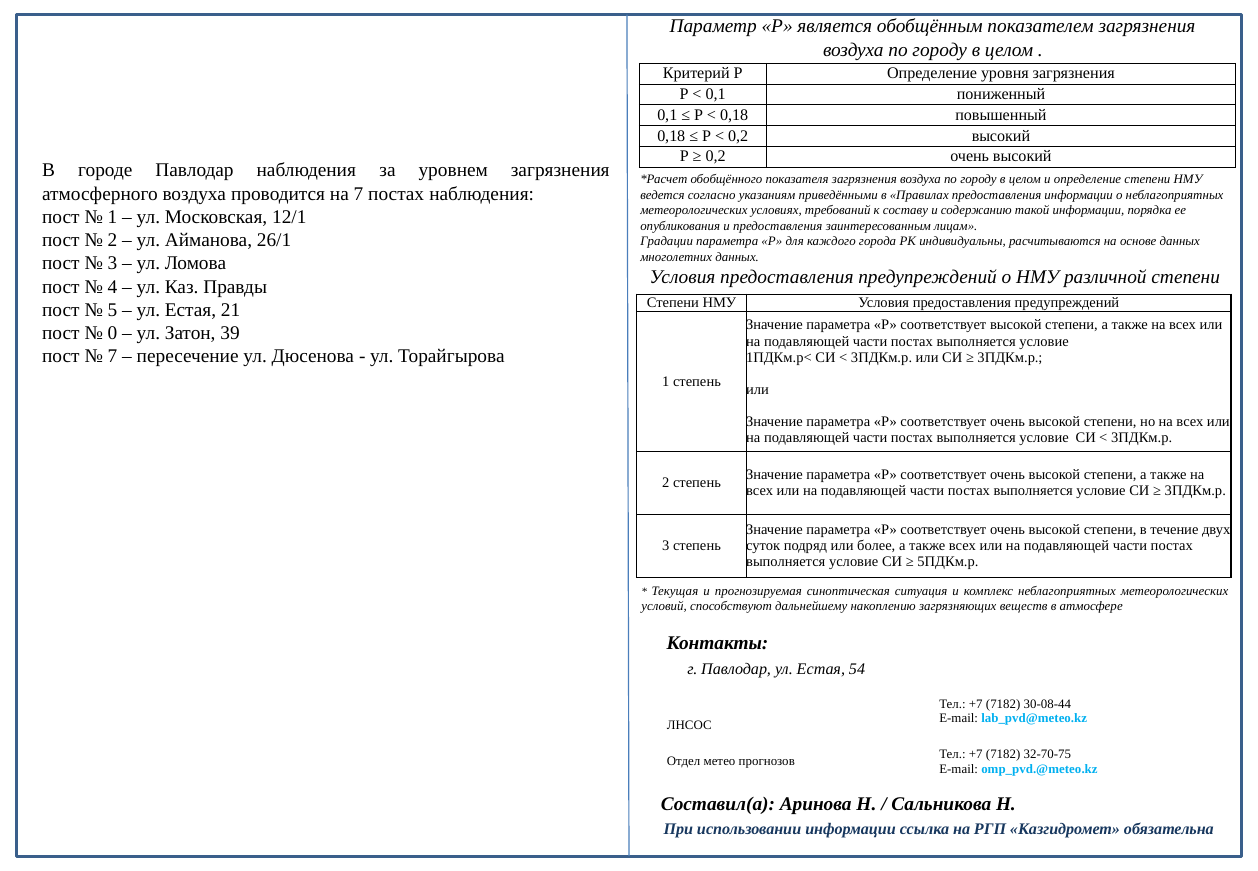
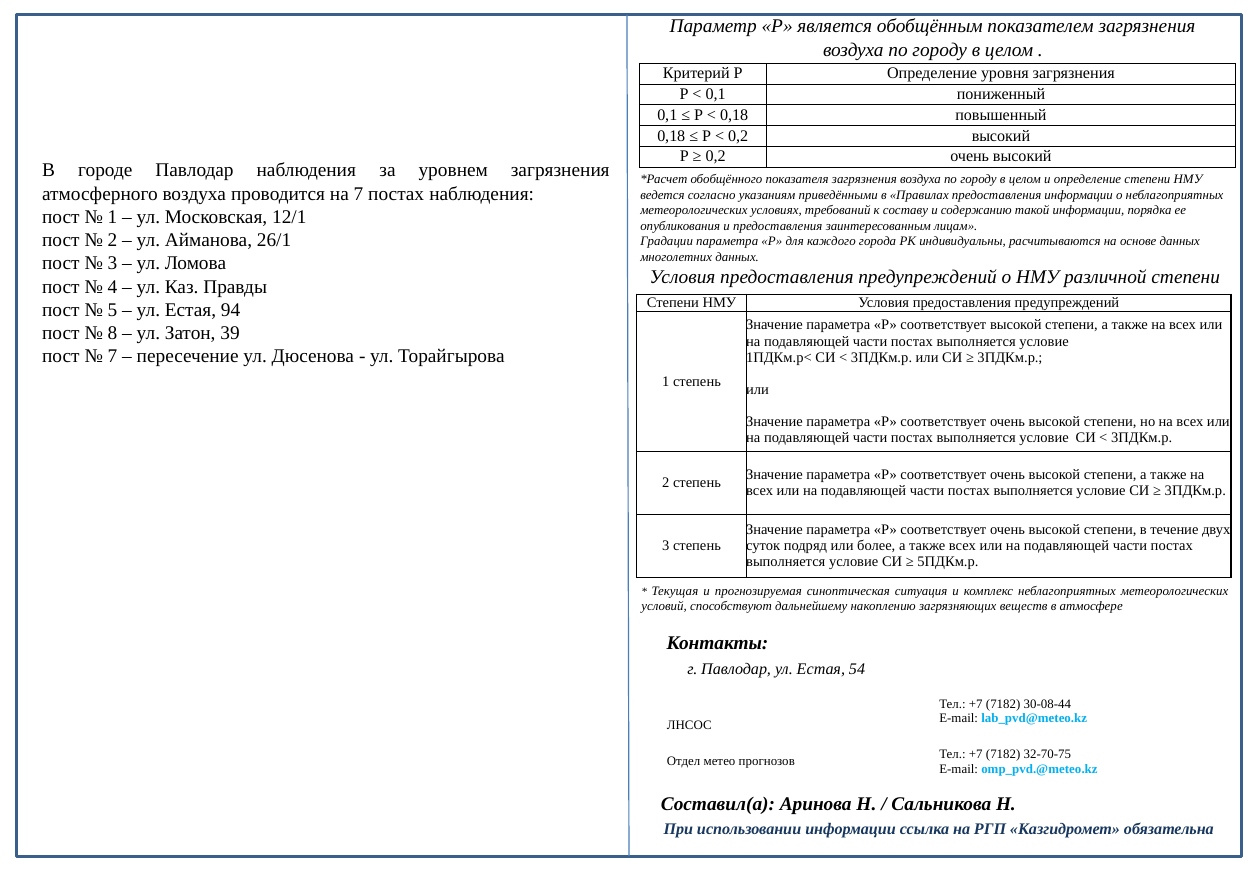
21: 21 -> 94
0: 0 -> 8
